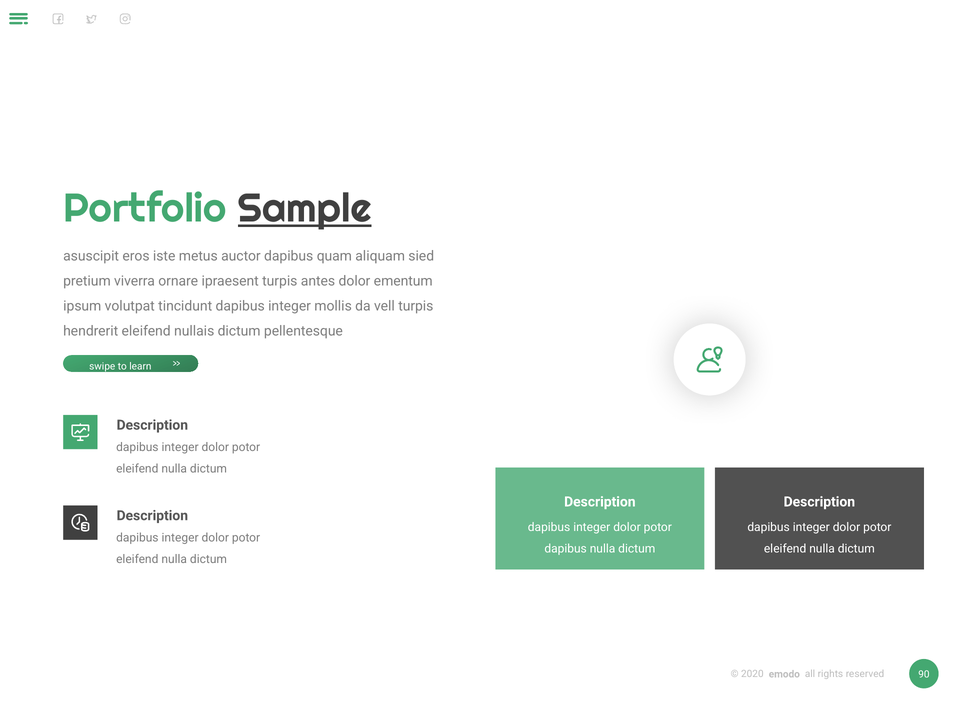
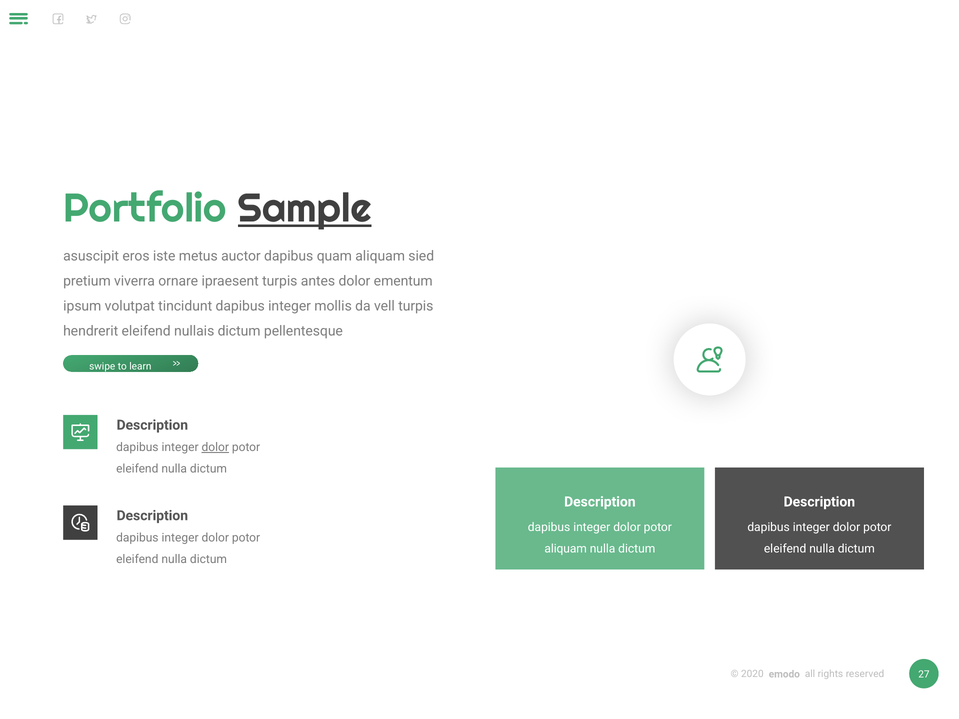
dolor at (215, 447) underline: none -> present
dapibus at (566, 549): dapibus -> aliquam
90: 90 -> 27
